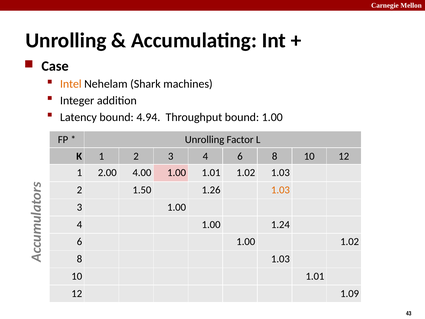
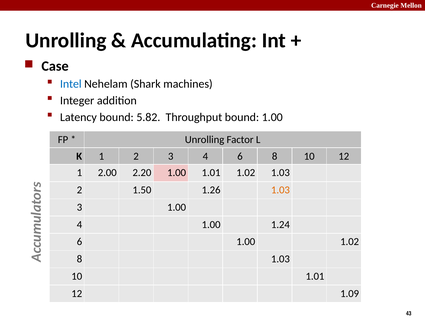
Intel colour: orange -> blue
4.94: 4.94 -> 5.82
4.00: 4.00 -> 2.20
